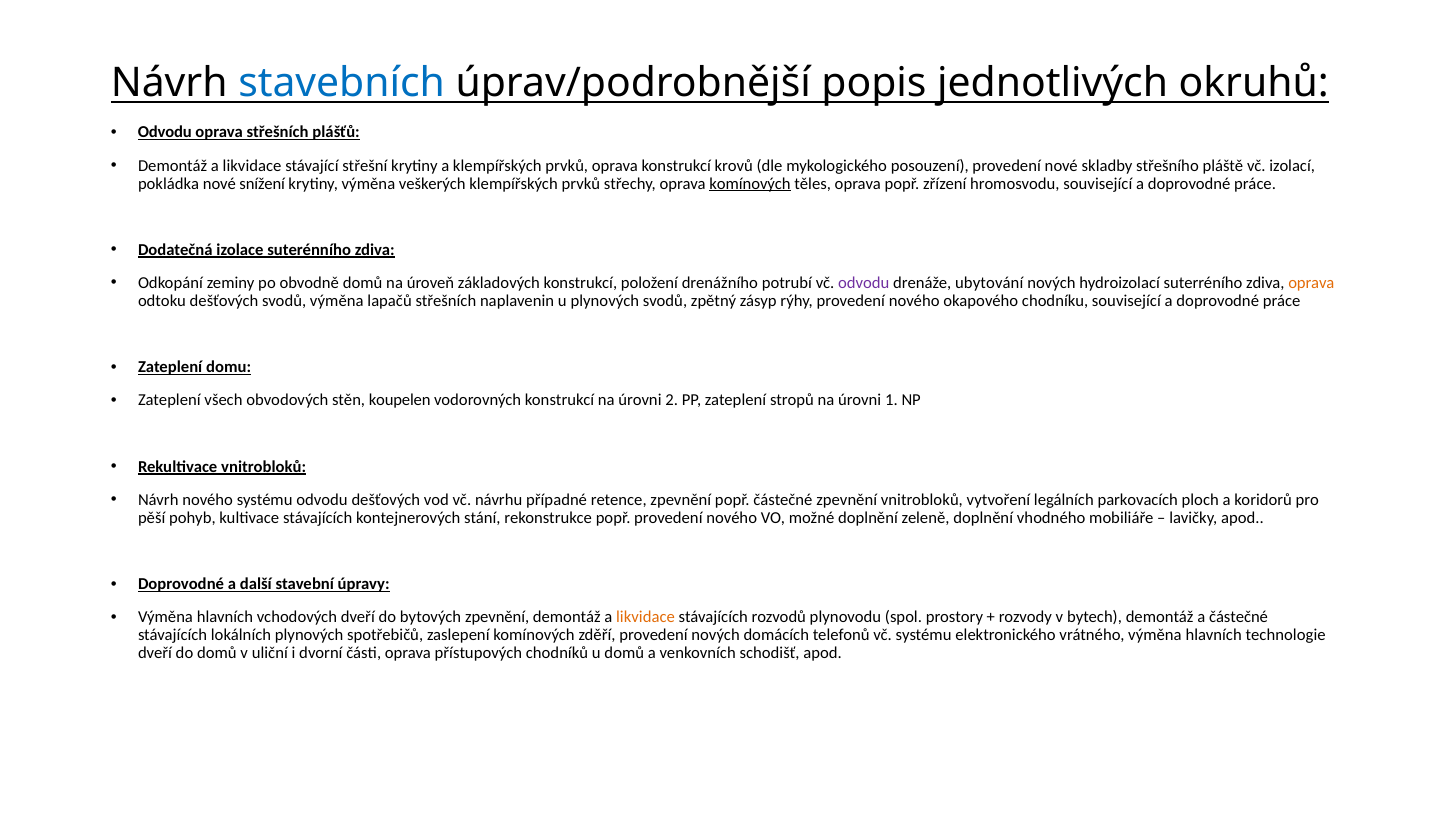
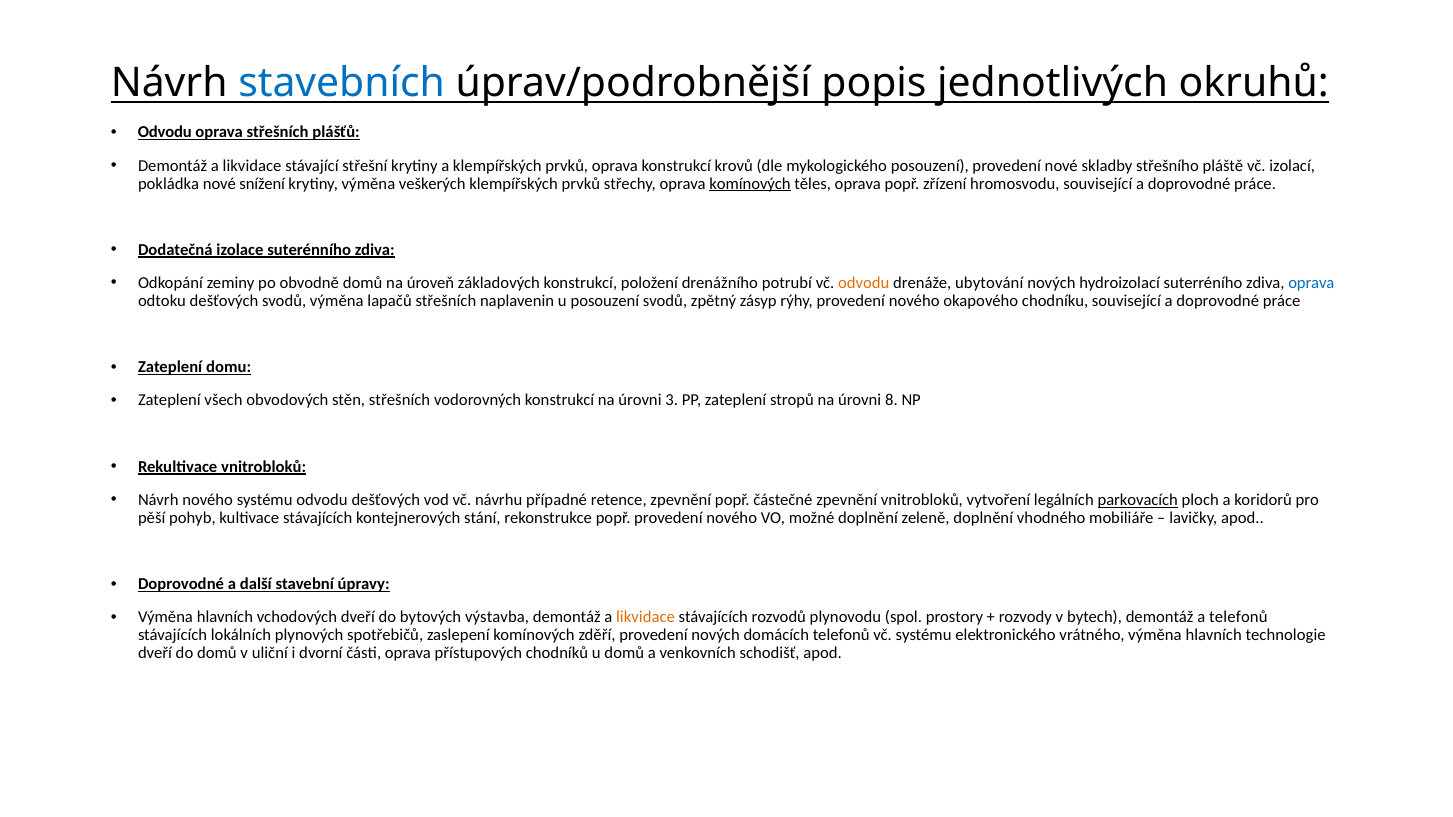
odvodu at (864, 283) colour: purple -> orange
oprava at (1311, 283) colour: orange -> blue
u plynových: plynových -> posouzení
stěn koupelen: koupelen -> střešních
2: 2 -> 3
1: 1 -> 8
parkovacích underline: none -> present
bytových zpevnění: zpevnění -> výstavba
a částečné: částečné -> telefonů
